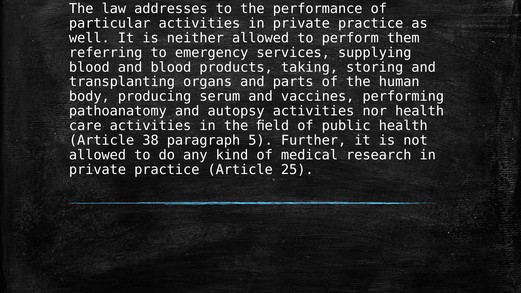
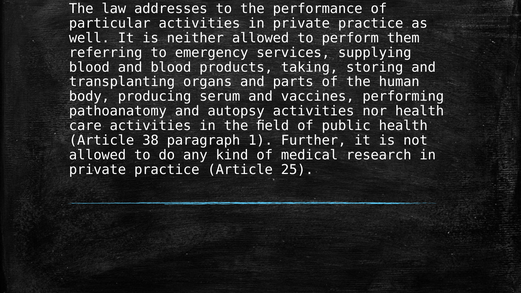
5: 5 -> 1
